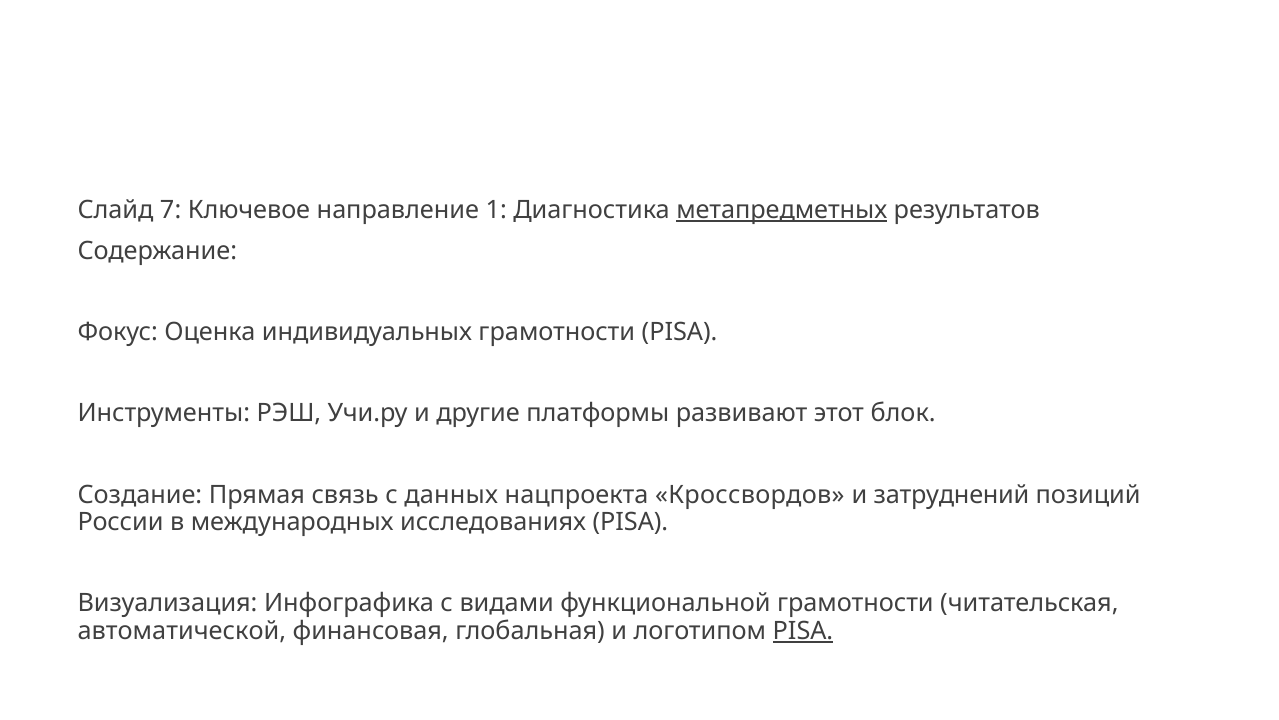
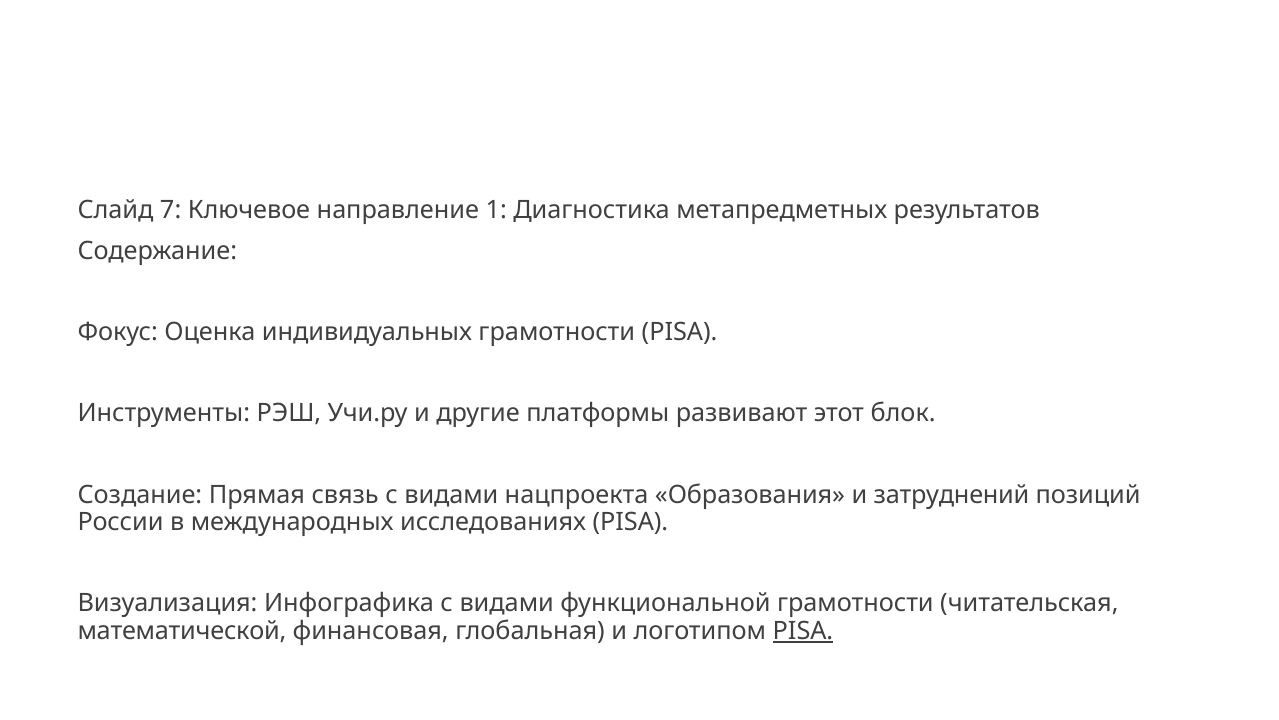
метапредметных underline: present -> none
связь с данных: данных -> видами
Кроссвордов: Кроссвордов -> Образования
автоматической: автоматической -> математической
